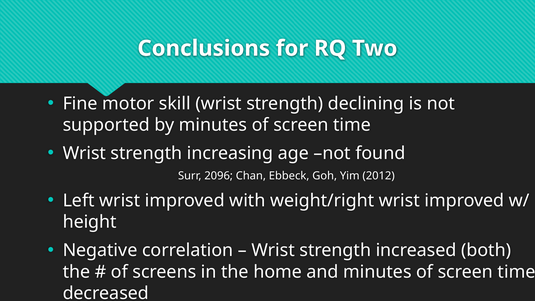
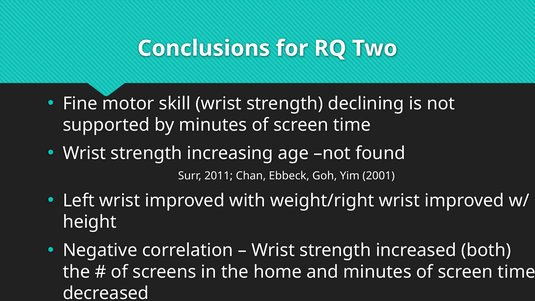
2096: 2096 -> 2011
2012: 2012 -> 2001
